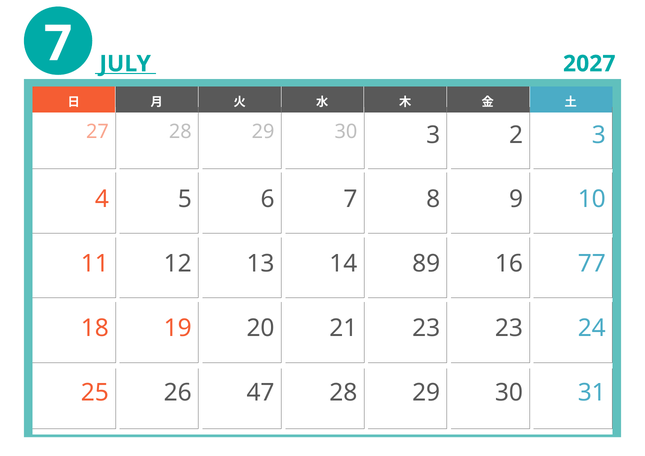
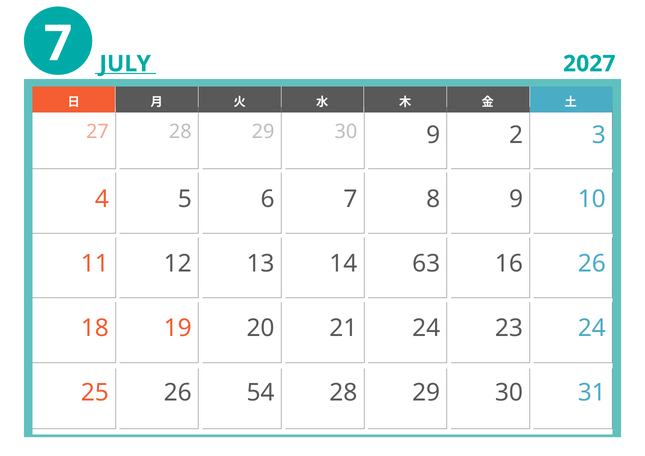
30 3: 3 -> 9
89: 89 -> 63
16 77: 77 -> 26
21 23: 23 -> 24
47: 47 -> 54
